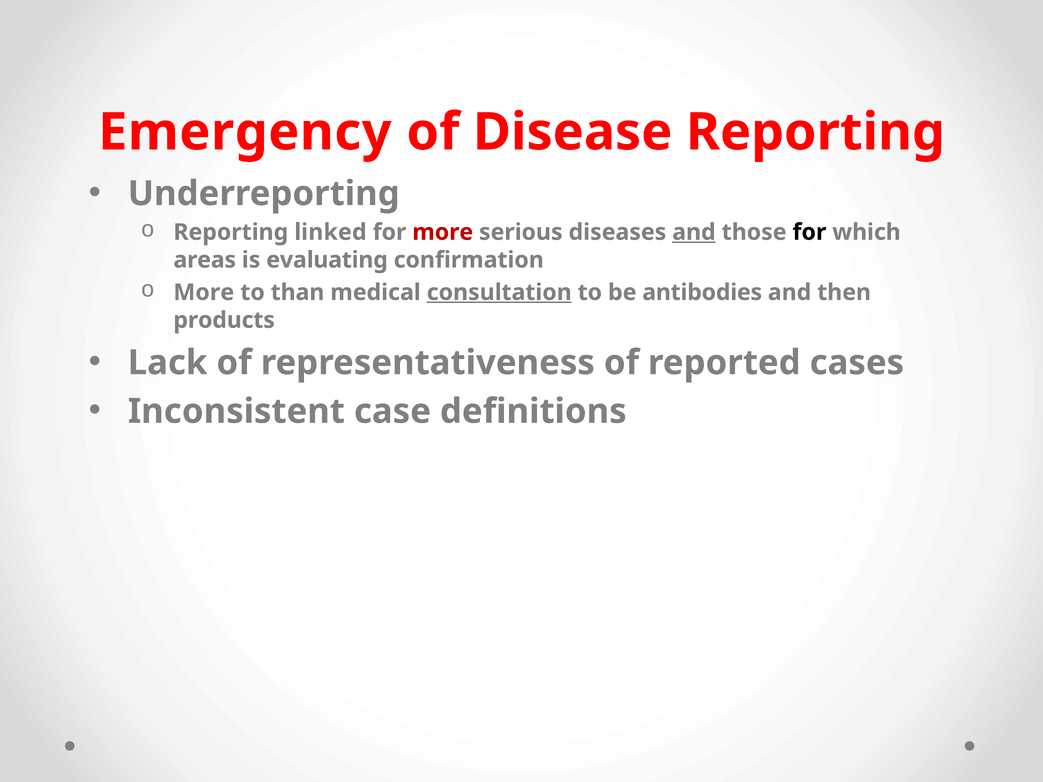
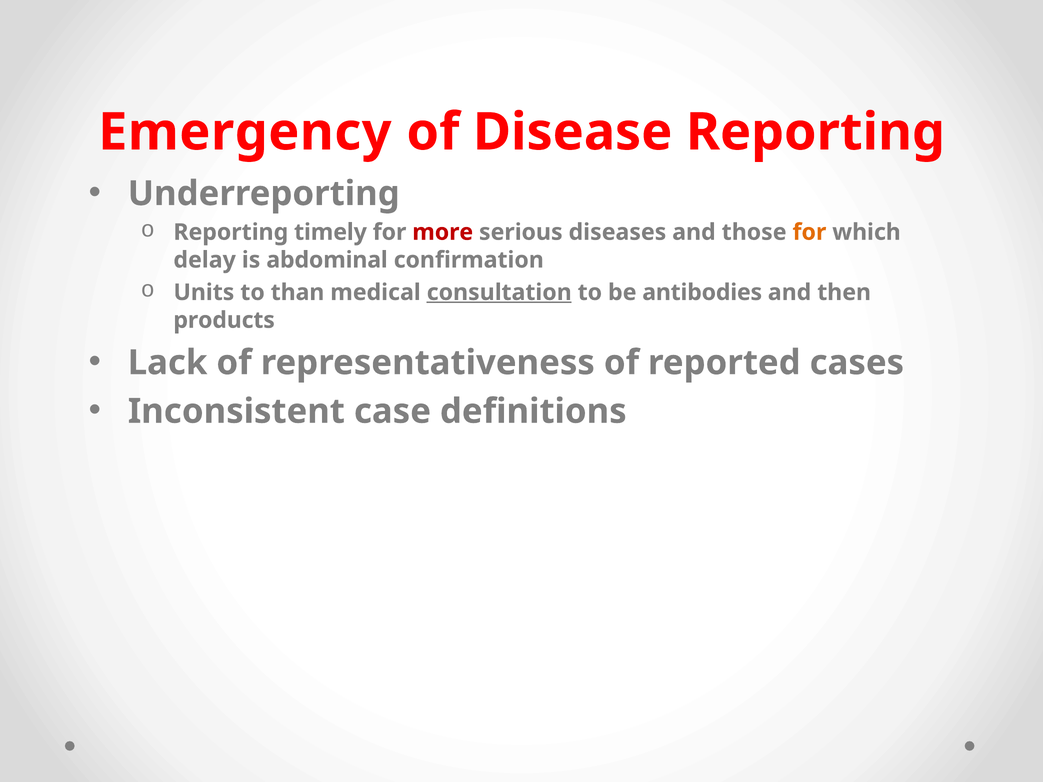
linked: linked -> timely
and at (694, 232) underline: present -> none
for at (809, 232) colour: black -> orange
areas: areas -> delay
evaluating: evaluating -> abdominal
More at (204, 292): More -> Units
